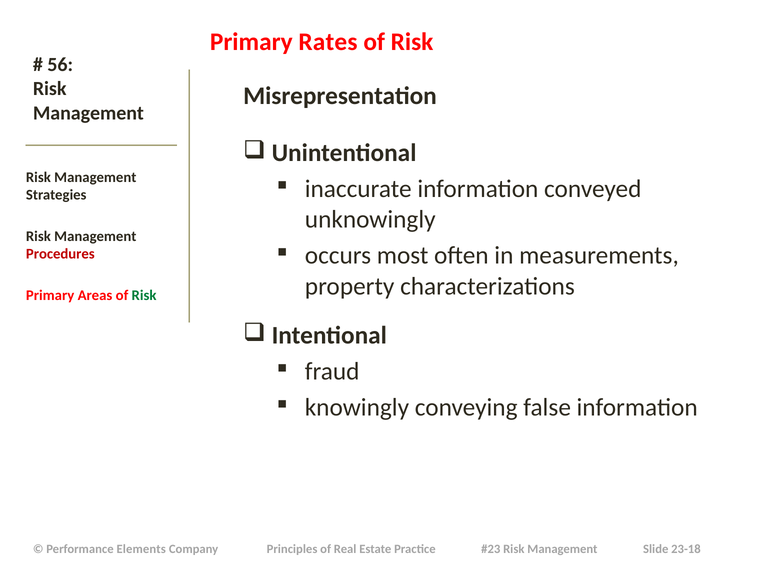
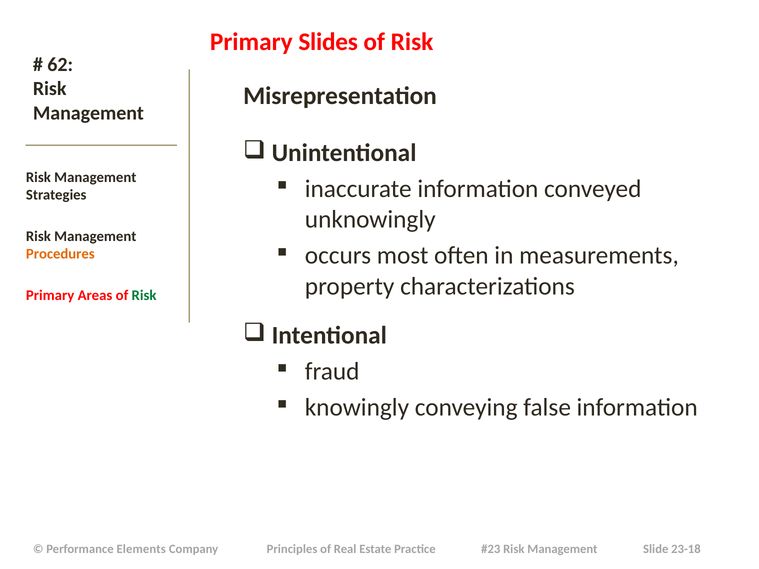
Rates: Rates -> Slides
56: 56 -> 62
Procedures colour: red -> orange
